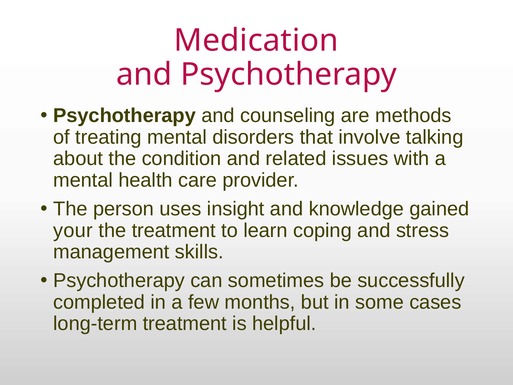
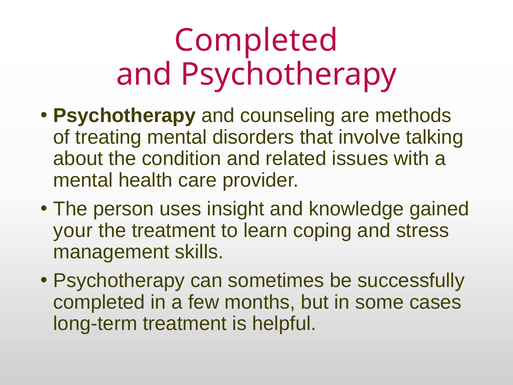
Medication at (256, 41): Medication -> Completed
